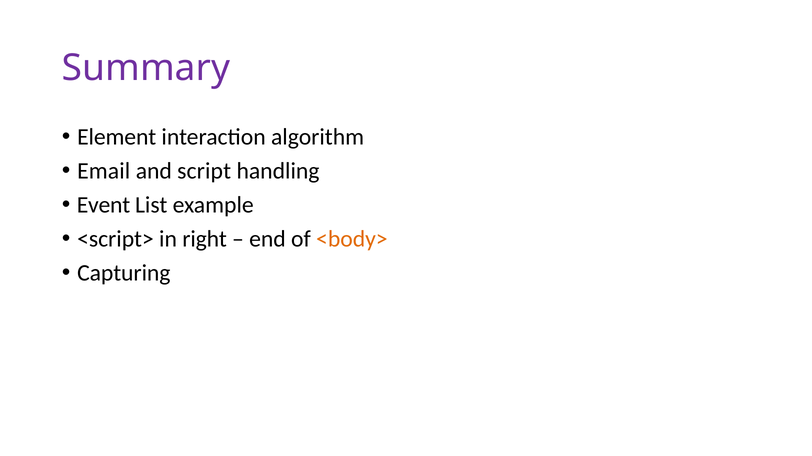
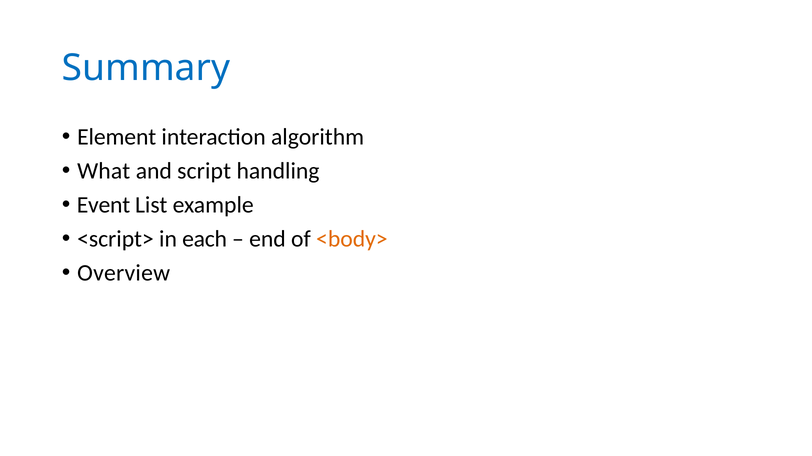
Summary colour: purple -> blue
Email: Email -> What
right: right -> each
Capturing: Capturing -> Overview
